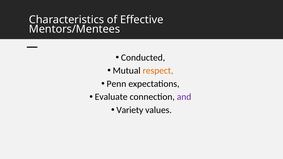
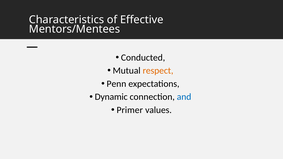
Evaluate: Evaluate -> Dynamic
and colour: purple -> blue
Variety: Variety -> Primer
